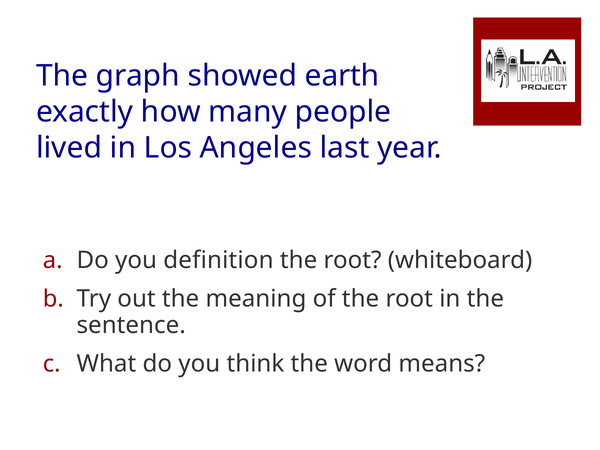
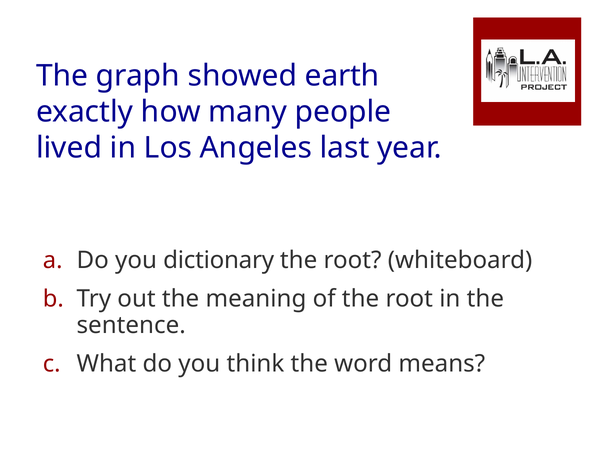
definition: definition -> dictionary
